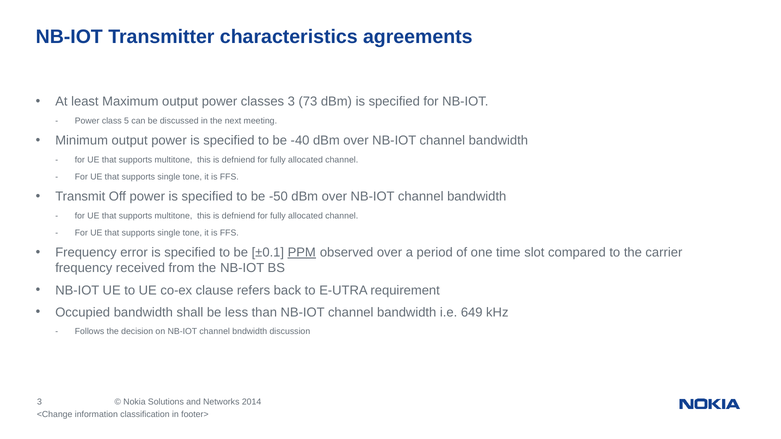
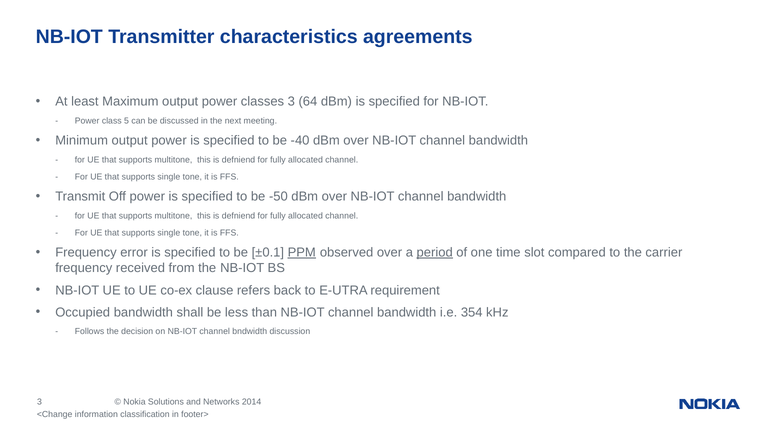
73: 73 -> 64
period underline: none -> present
649: 649 -> 354
